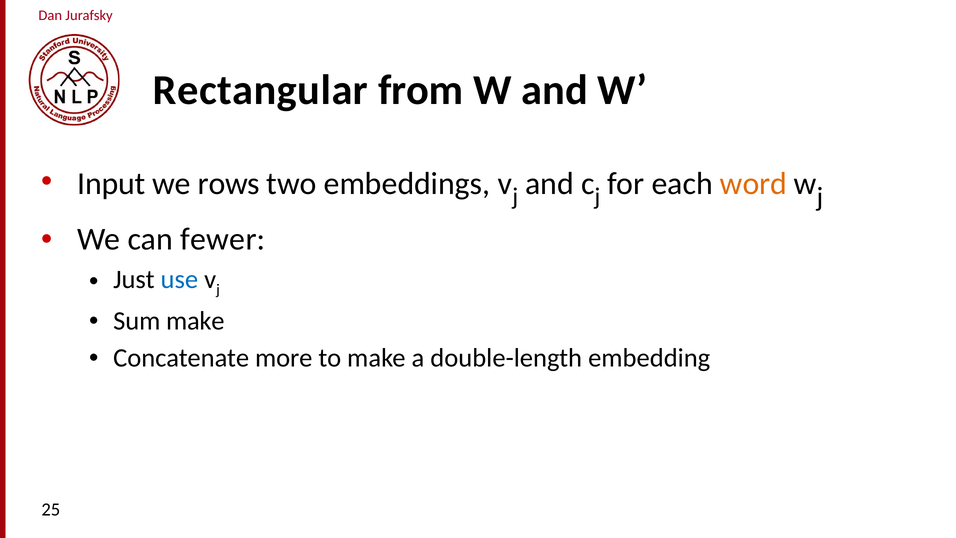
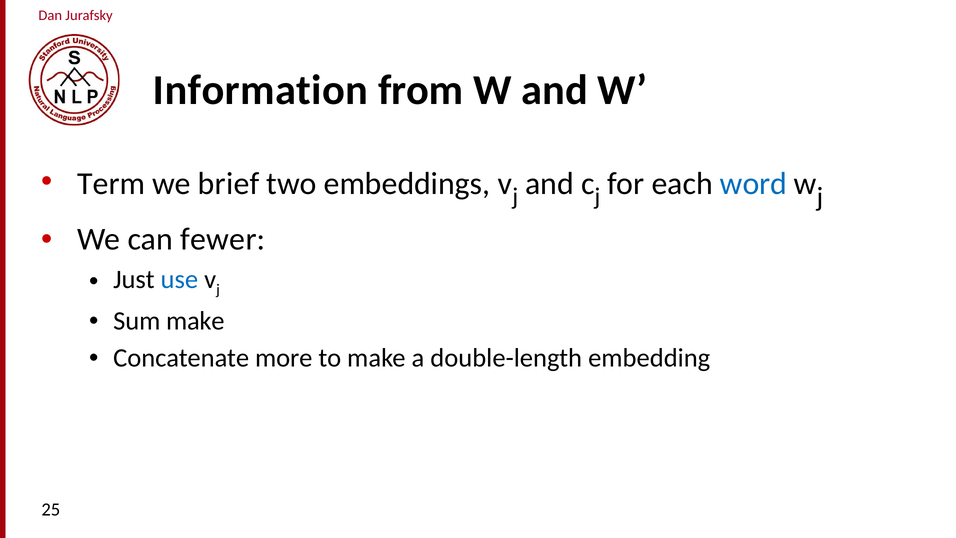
Rectangular: Rectangular -> Information
Input: Input -> Term
rows: rows -> brief
word colour: orange -> blue
